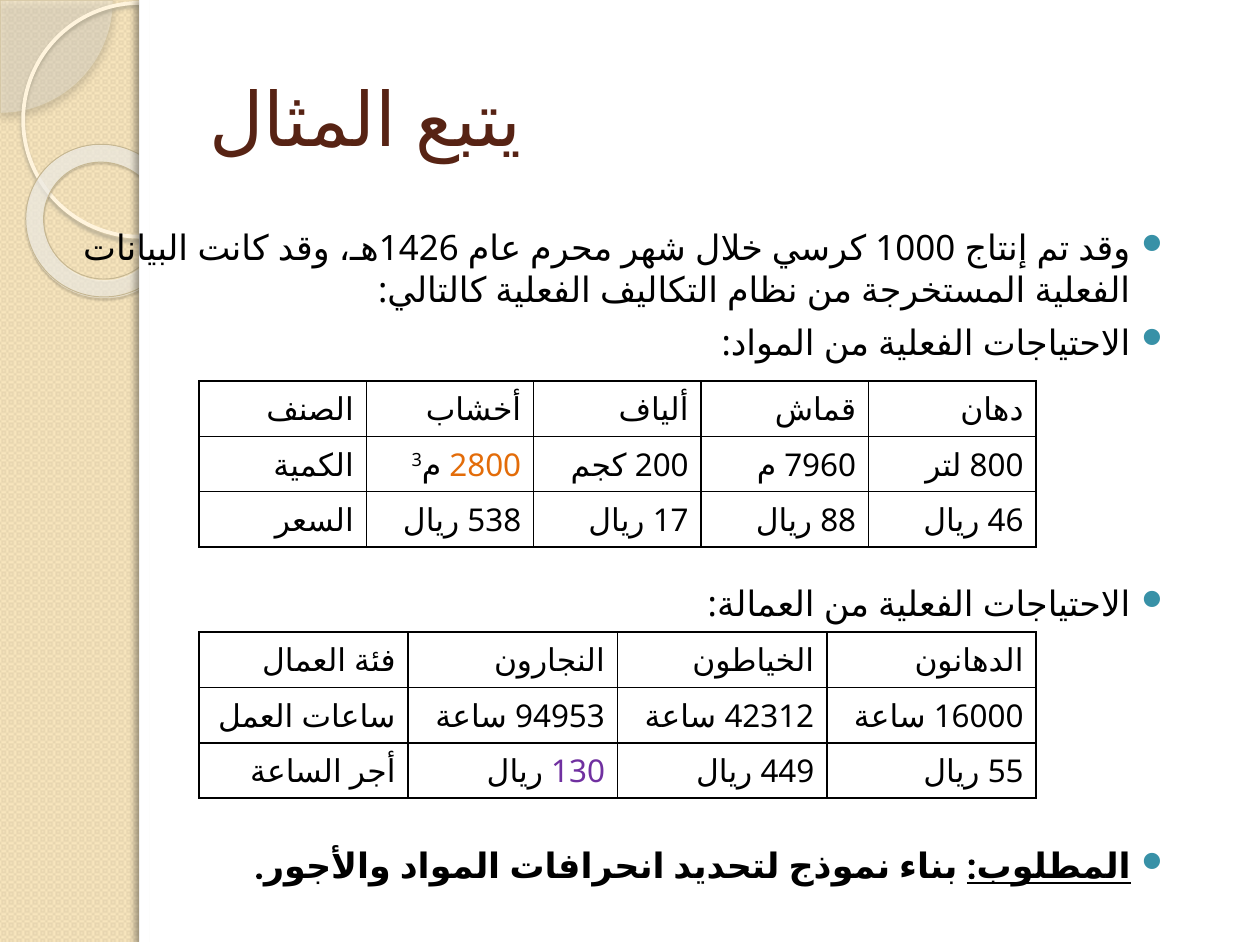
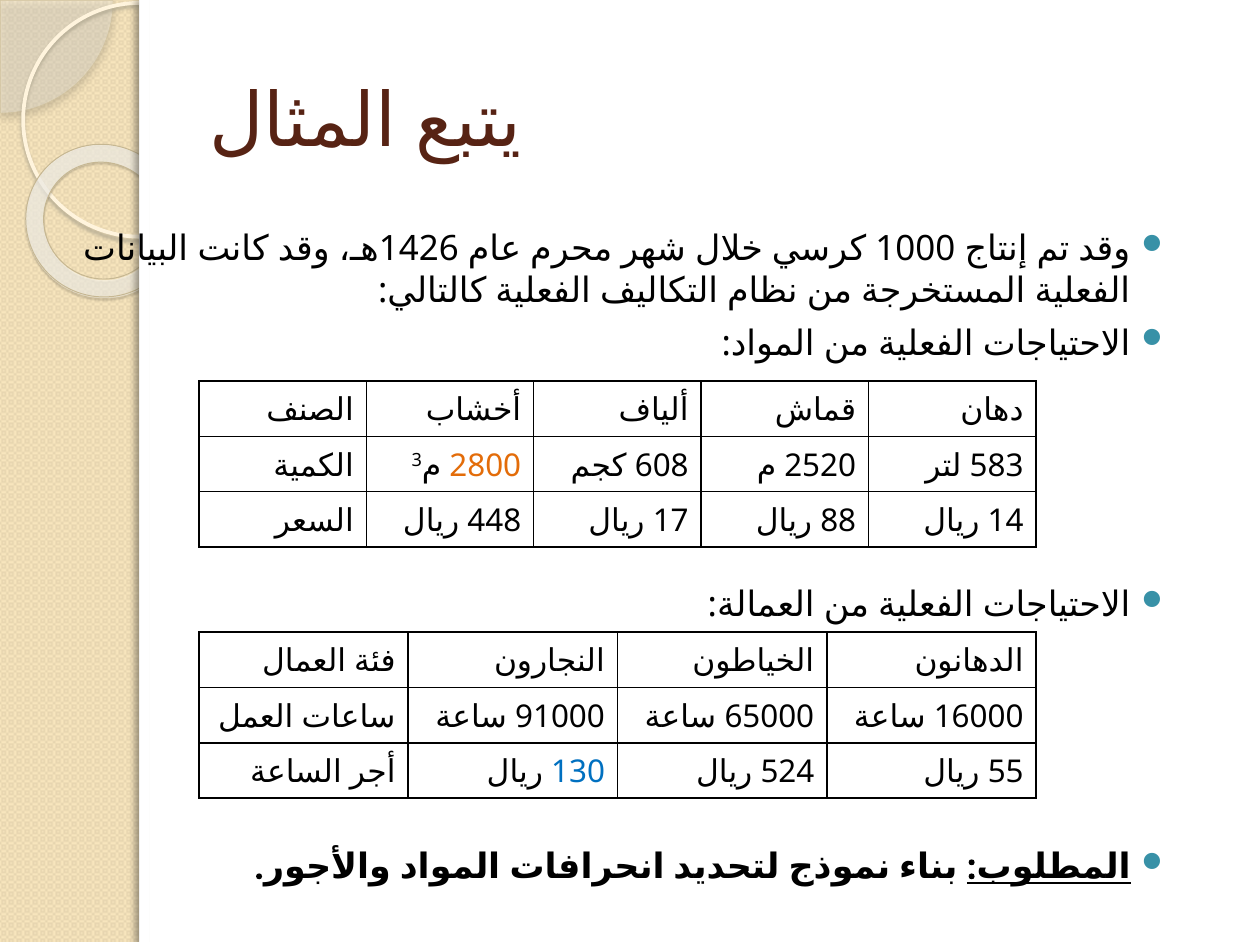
7960: 7960 -> 2520
800: 800 -> 583
200: 200 -> 608
538: 538 -> 448
46: 46 -> 14
94953: 94953 -> 91000
42312: 42312 -> 65000
130 colour: purple -> blue
449: 449 -> 524
